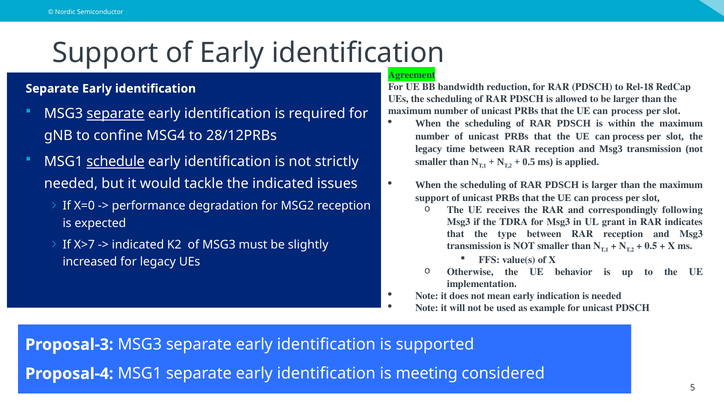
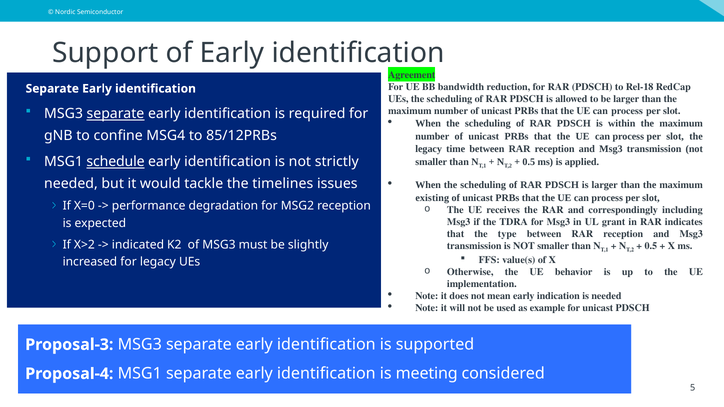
28/12PRBs: 28/12PRBs -> 85/12PRBs
the indicated: indicated -> timelines
support at (432, 198): support -> existing
following: following -> including
X>7: X>7 -> X>2
